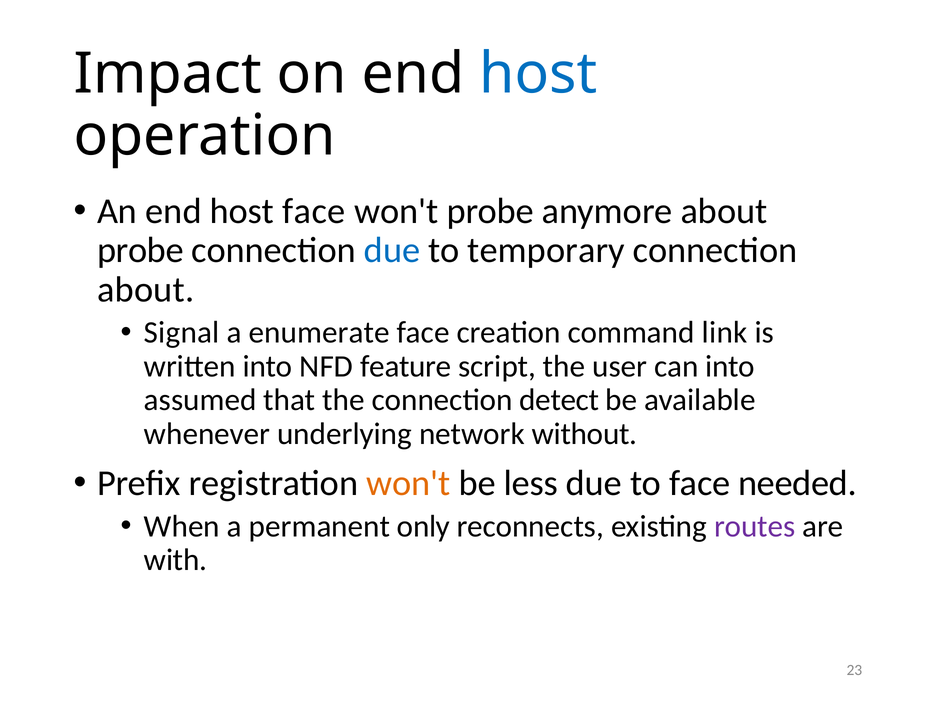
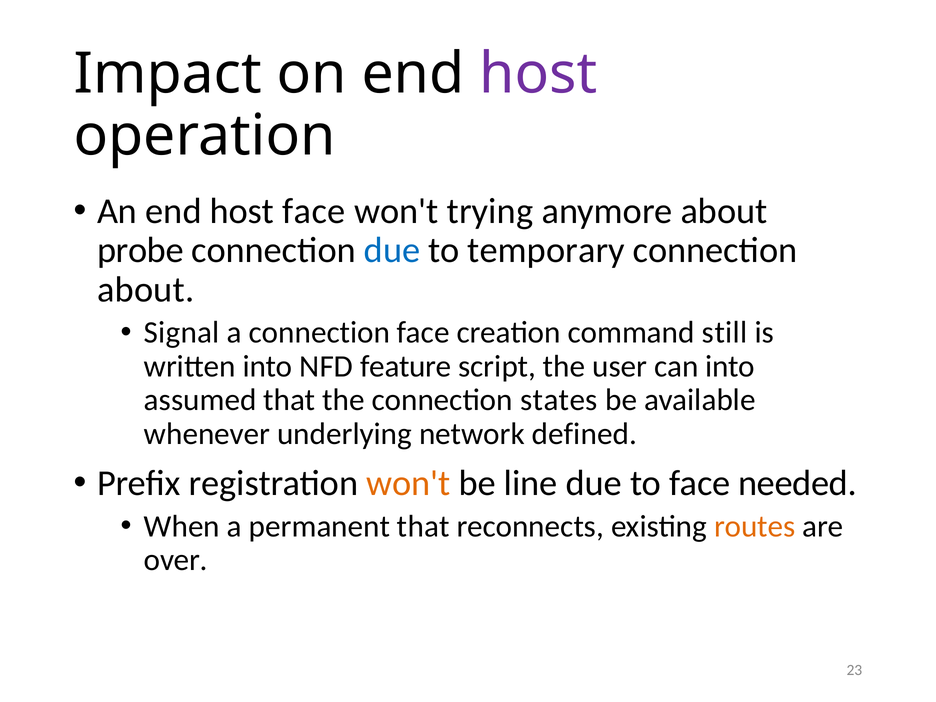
host at (538, 74) colour: blue -> purple
won't probe: probe -> trying
a enumerate: enumerate -> connection
link: link -> still
detect: detect -> states
without: without -> defined
less: less -> line
permanent only: only -> that
routes colour: purple -> orange
with: with -> over
